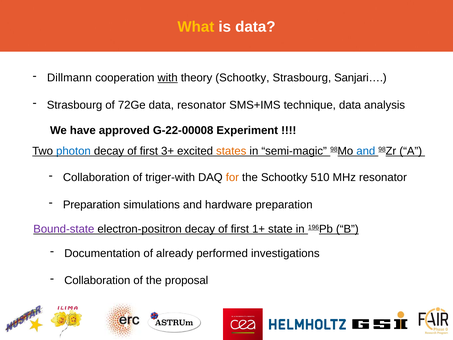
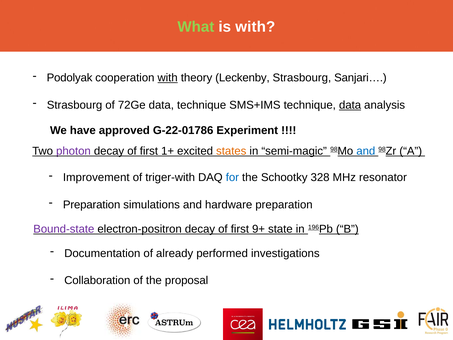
What colour: yellow -> light green
is data: data -> with
Dillmann: Dillmann -> Podolyak
theory Schootky: Schootky -> Leckenby
data resonator: resonator -> technique
data at (350, 105) underline: none -> present
G-22-00008: G-22-00008 -> G-22-01786
photon colour: blue -> purple
3+: 3+ -> 1+
Collaboration at (96, 177): Collaboration -> Improvement
for colour: orange -> blue
510: 510 -> 328
1+: 1+ -> 9+
